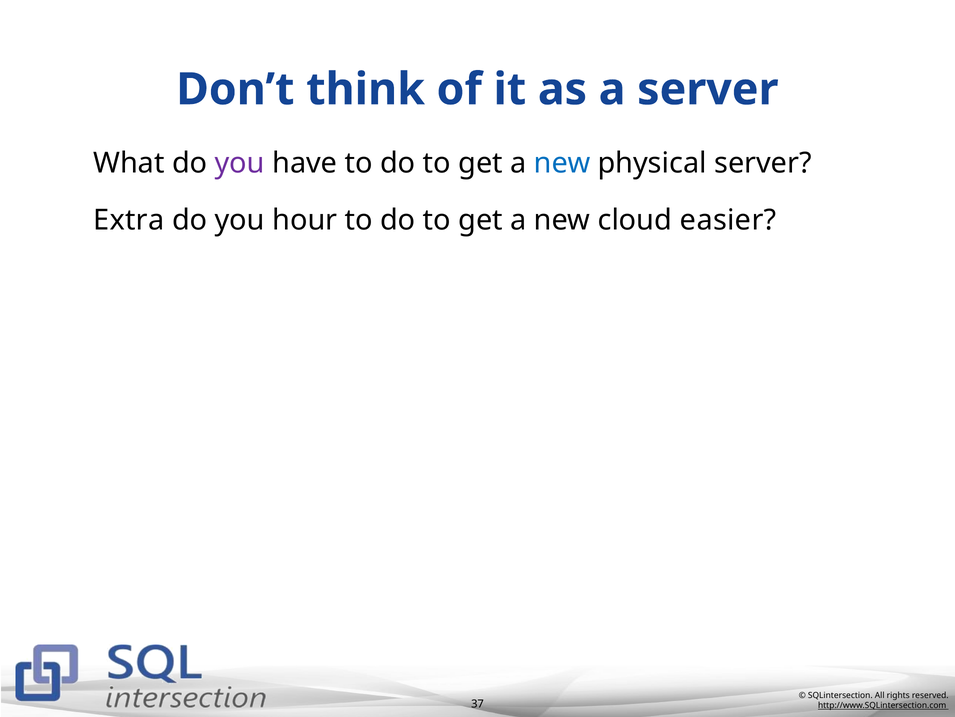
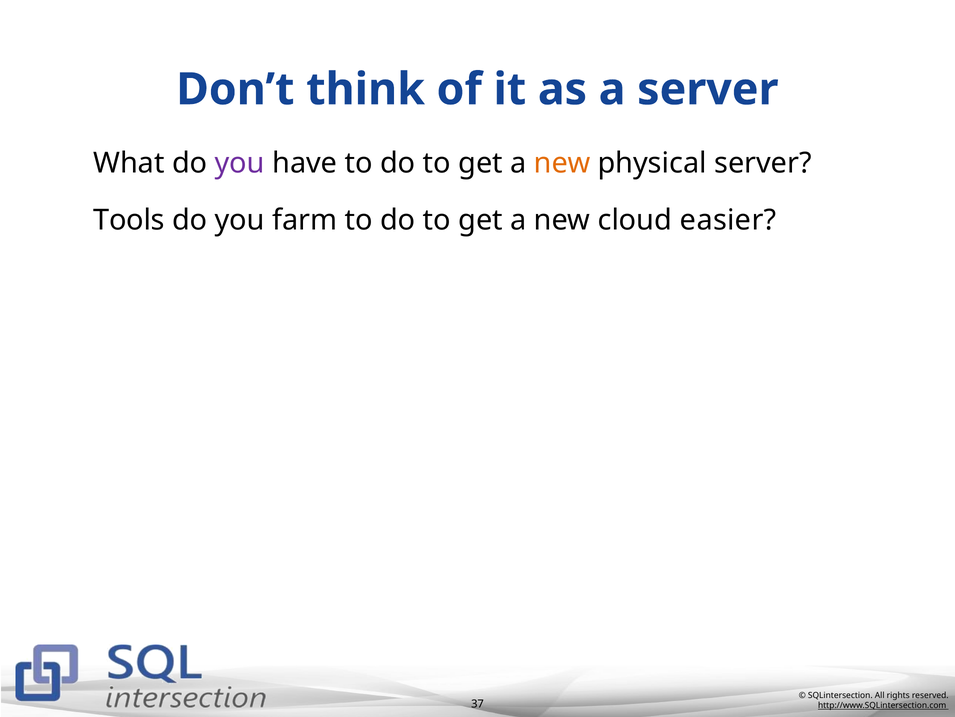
new at (562, 163) colour: blue -> orange
Extra: Extra -> Tools
hour: hour -> farm
